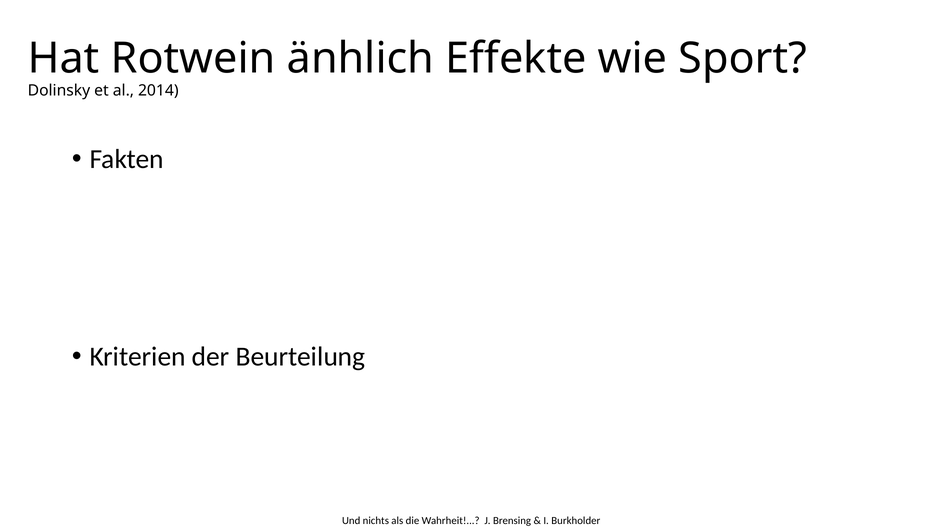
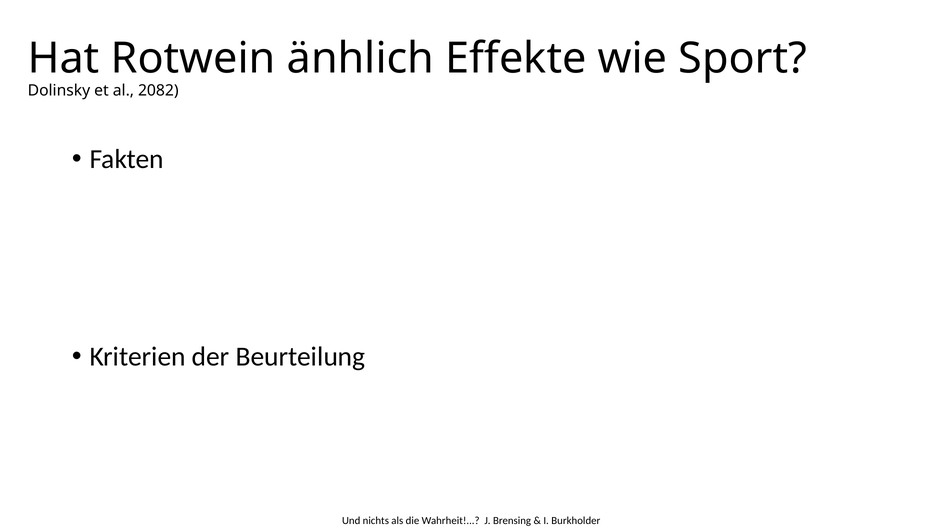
2014: 2014 -> 2082
